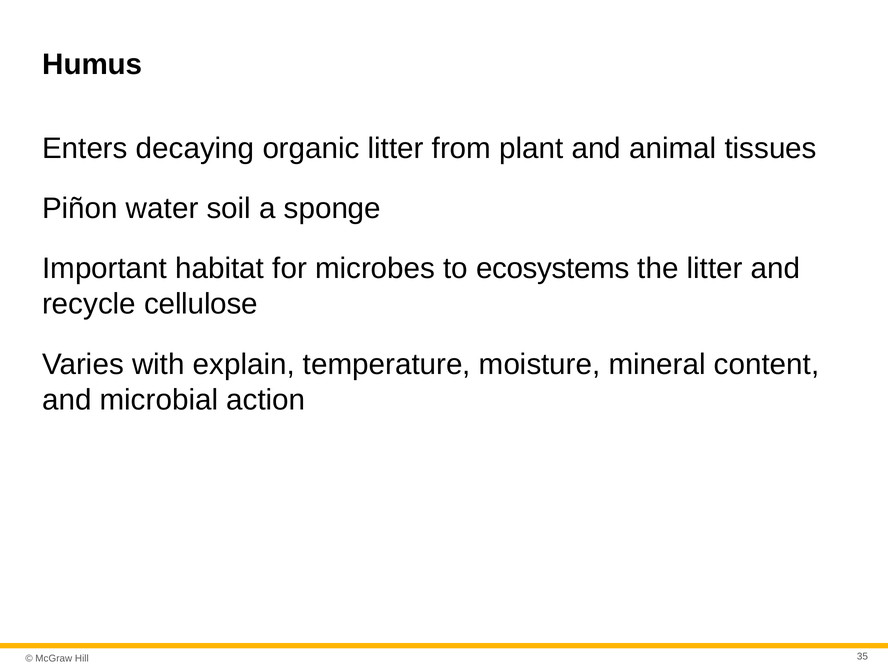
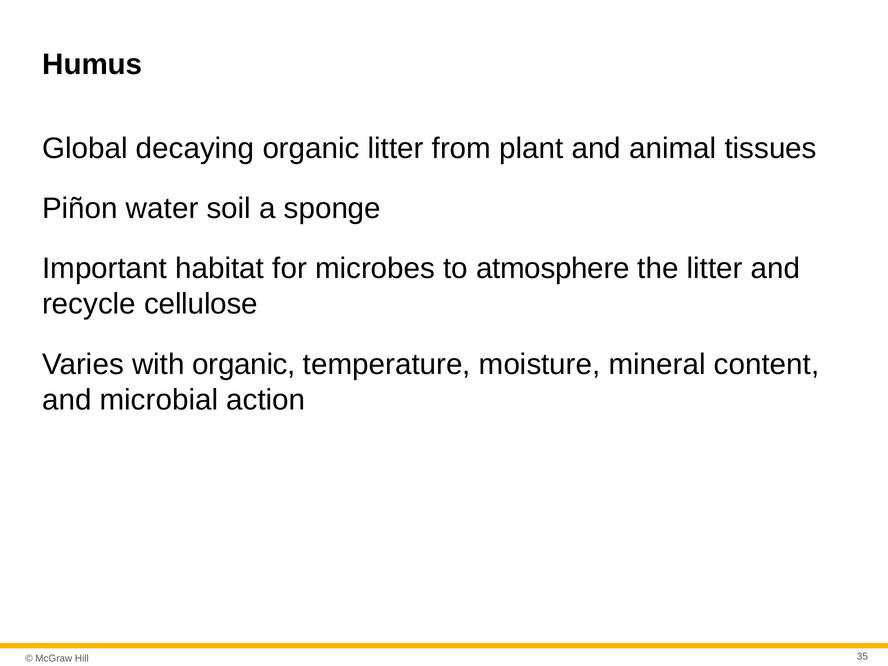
Enters: Enters -> Global
ecosystems: ecosystems -> atmosphere
with explain: explain -> organic
